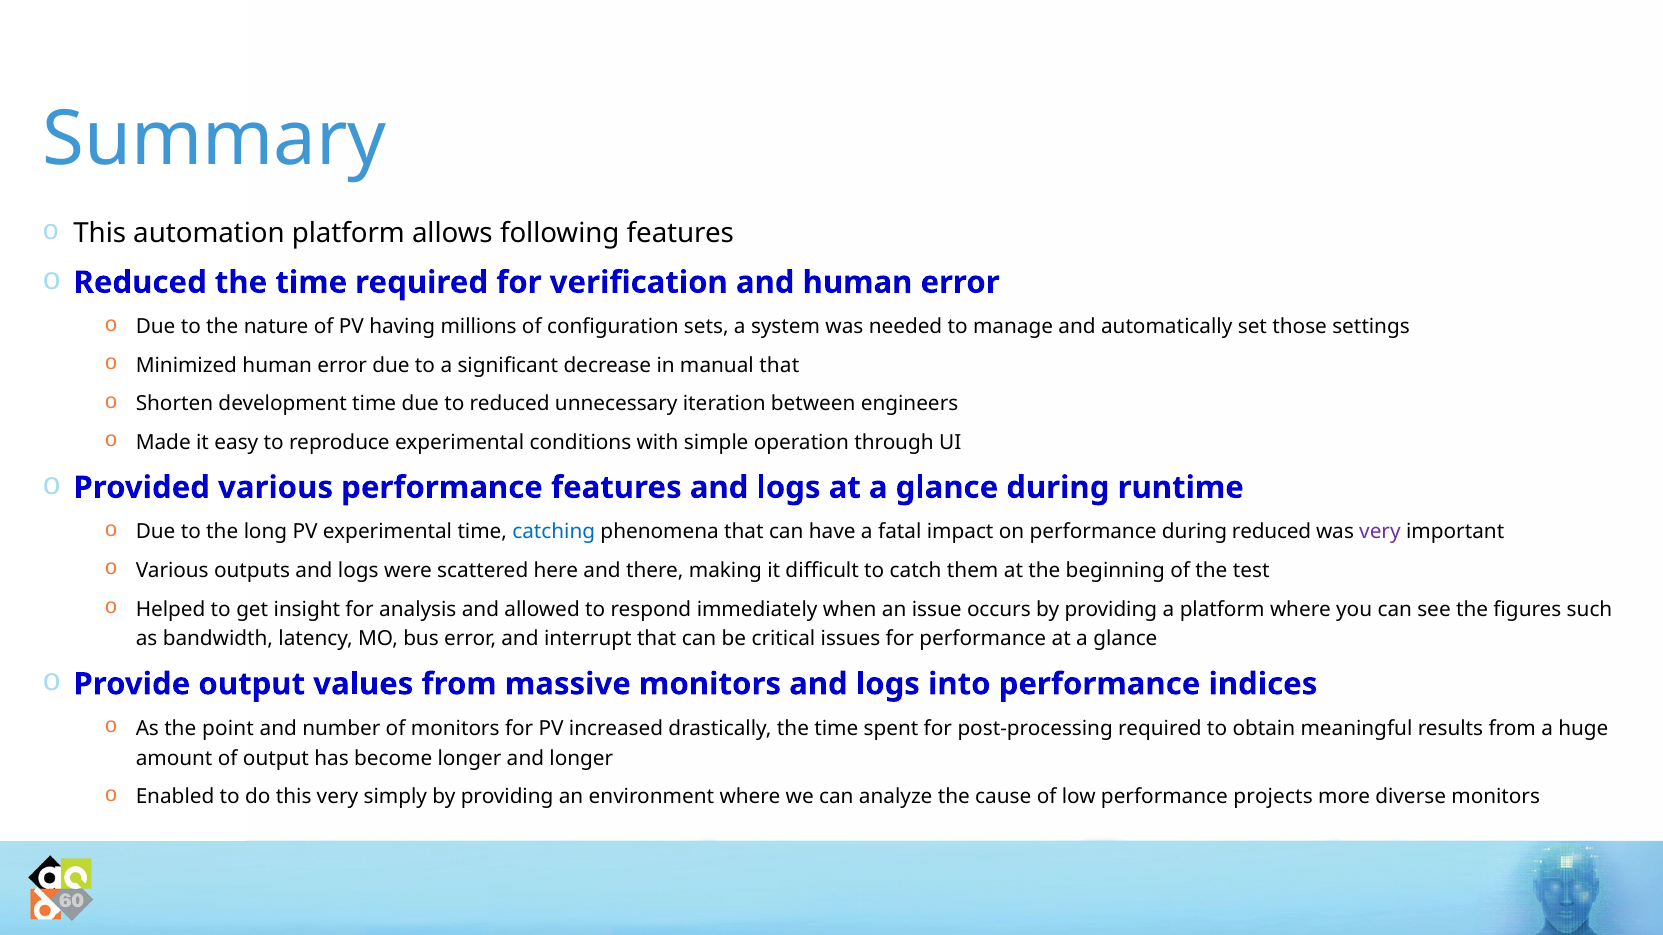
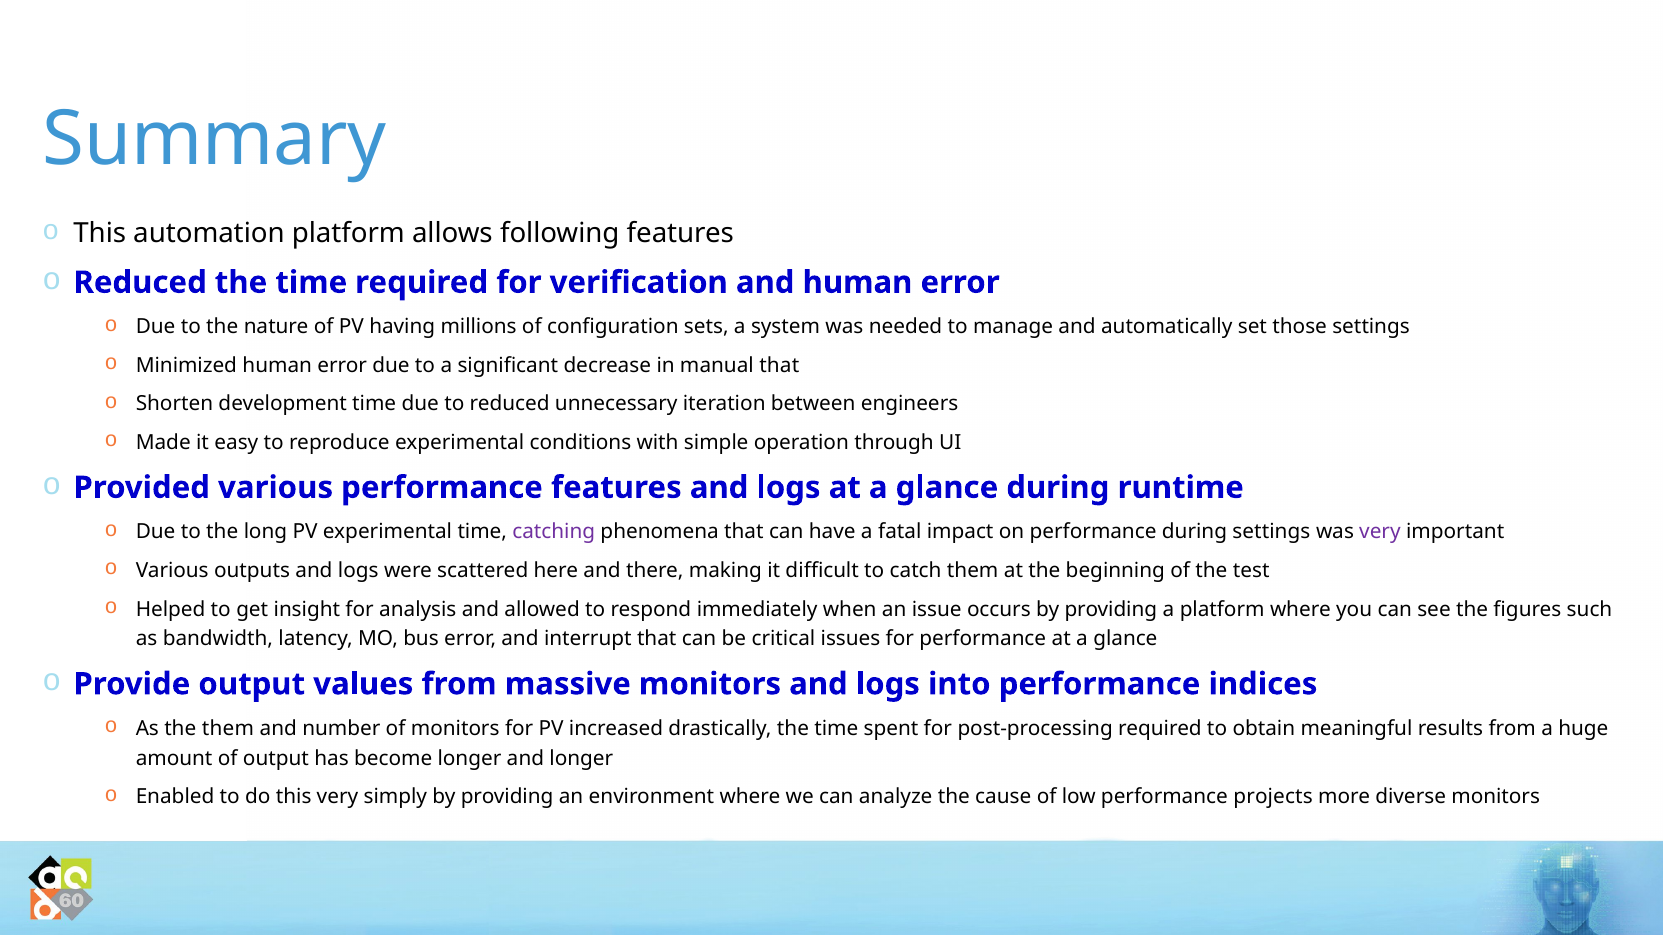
catching colour: blue -> purple
during reduced: reduced -> settings
the point: point -> them
